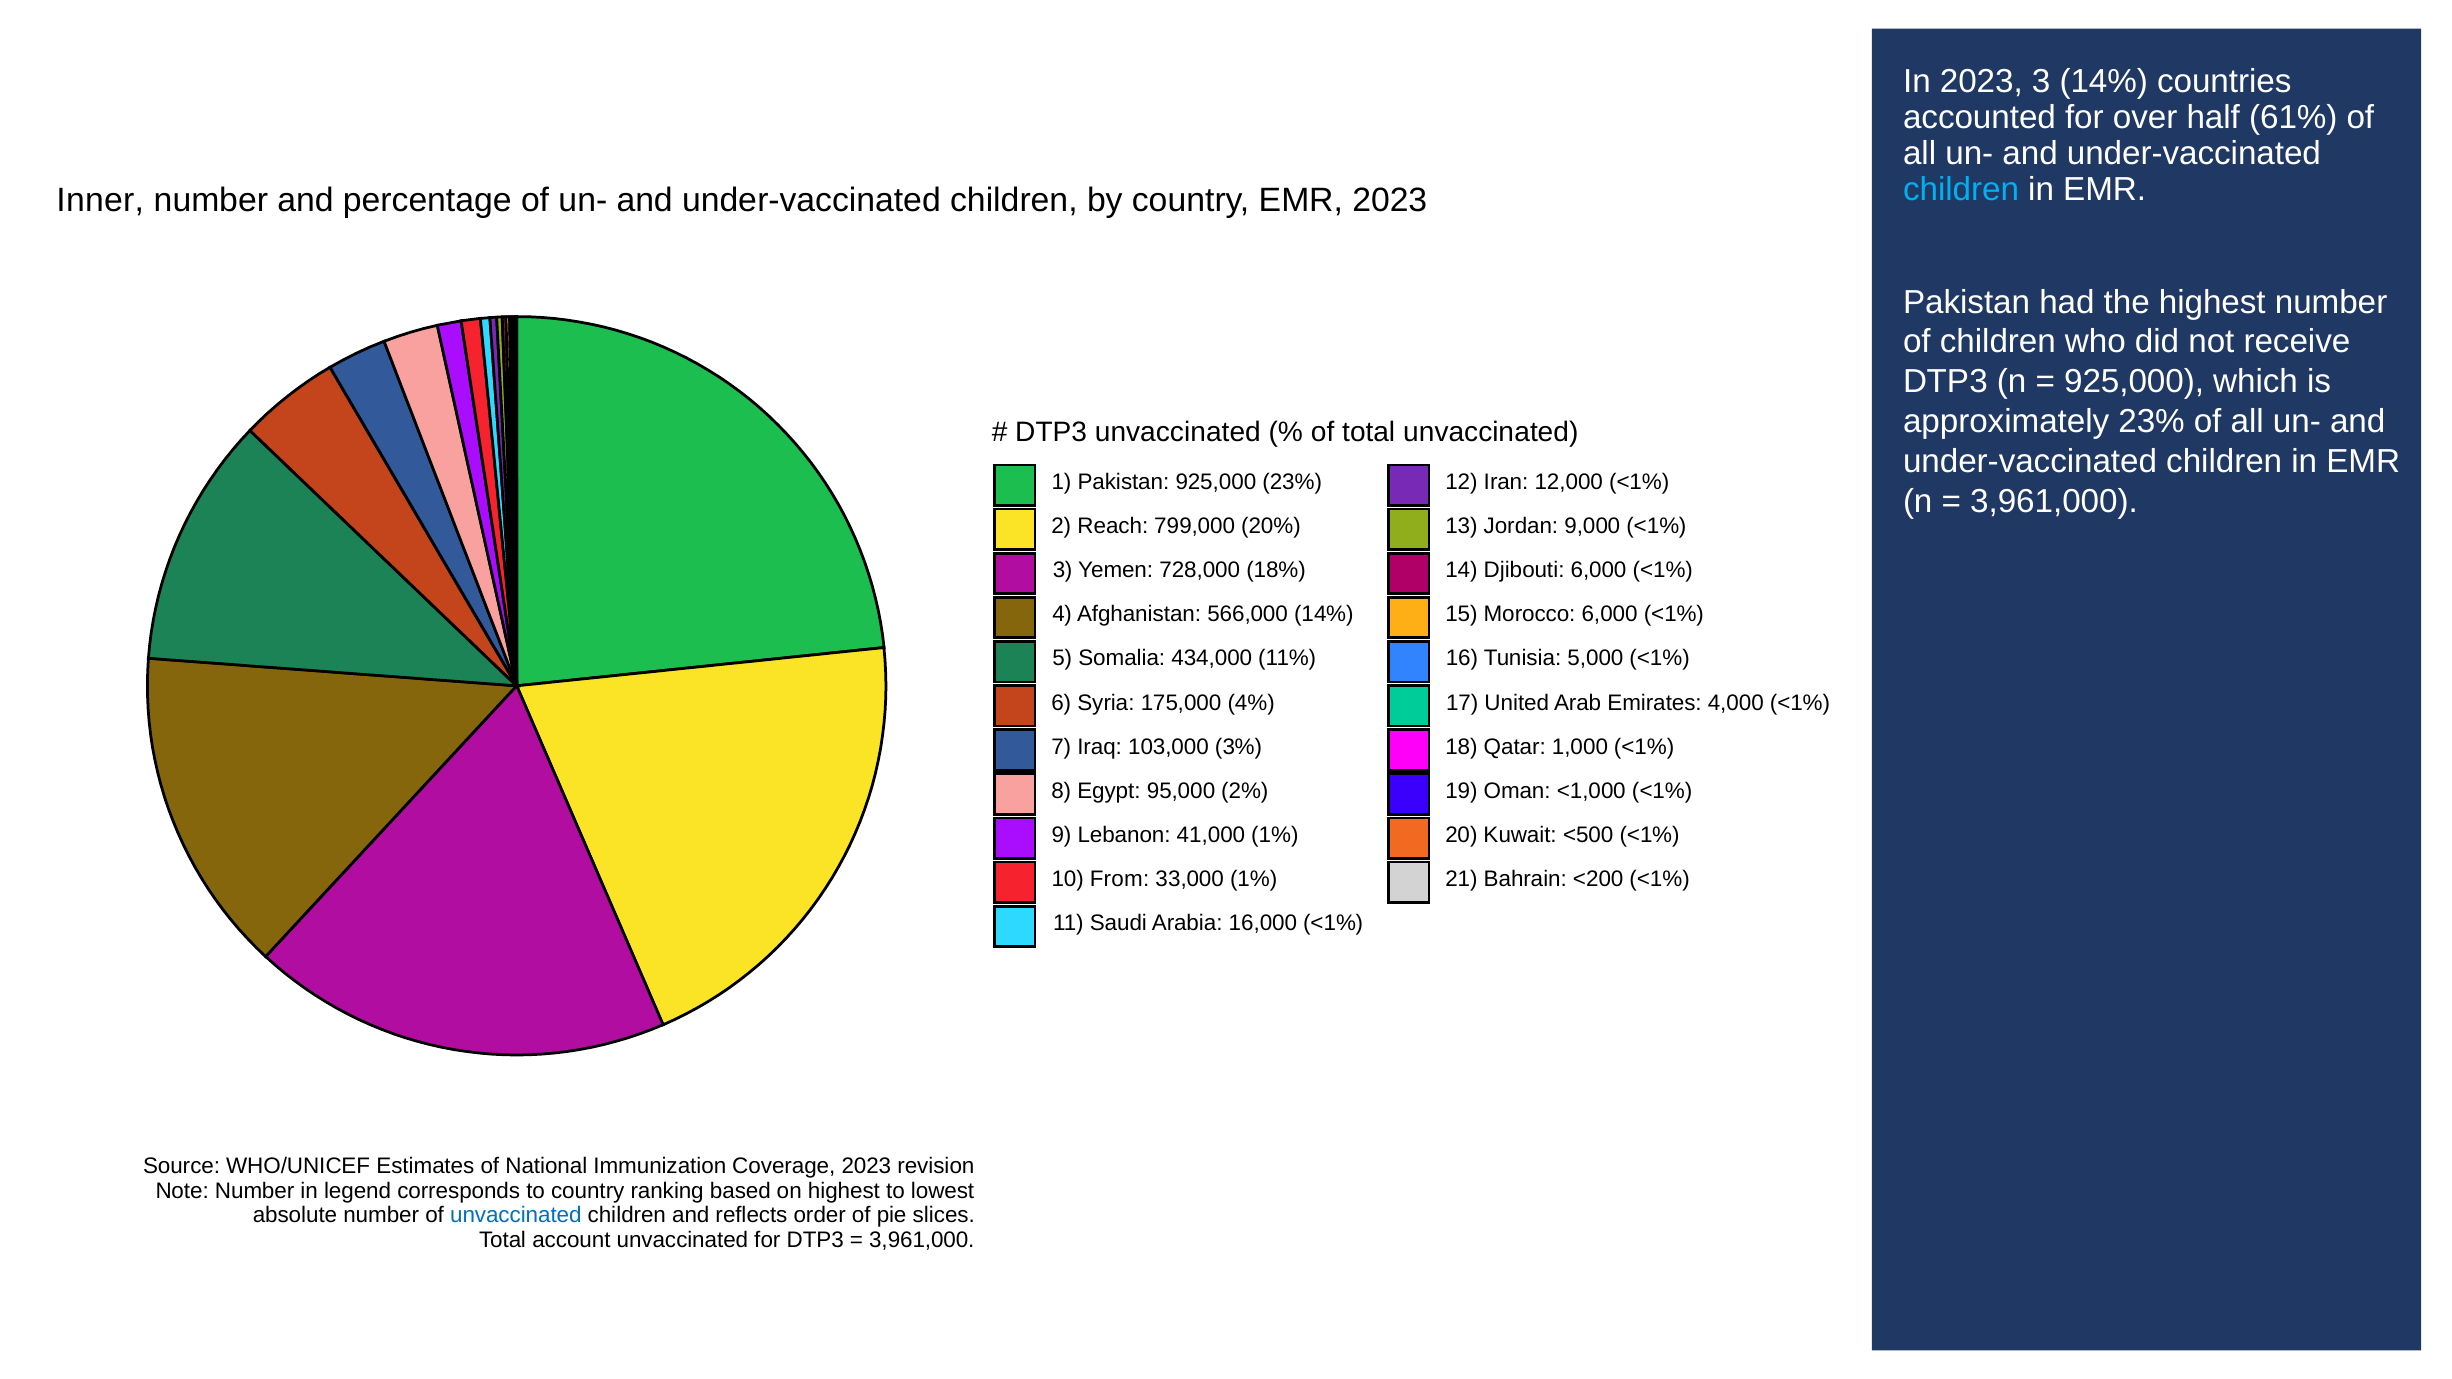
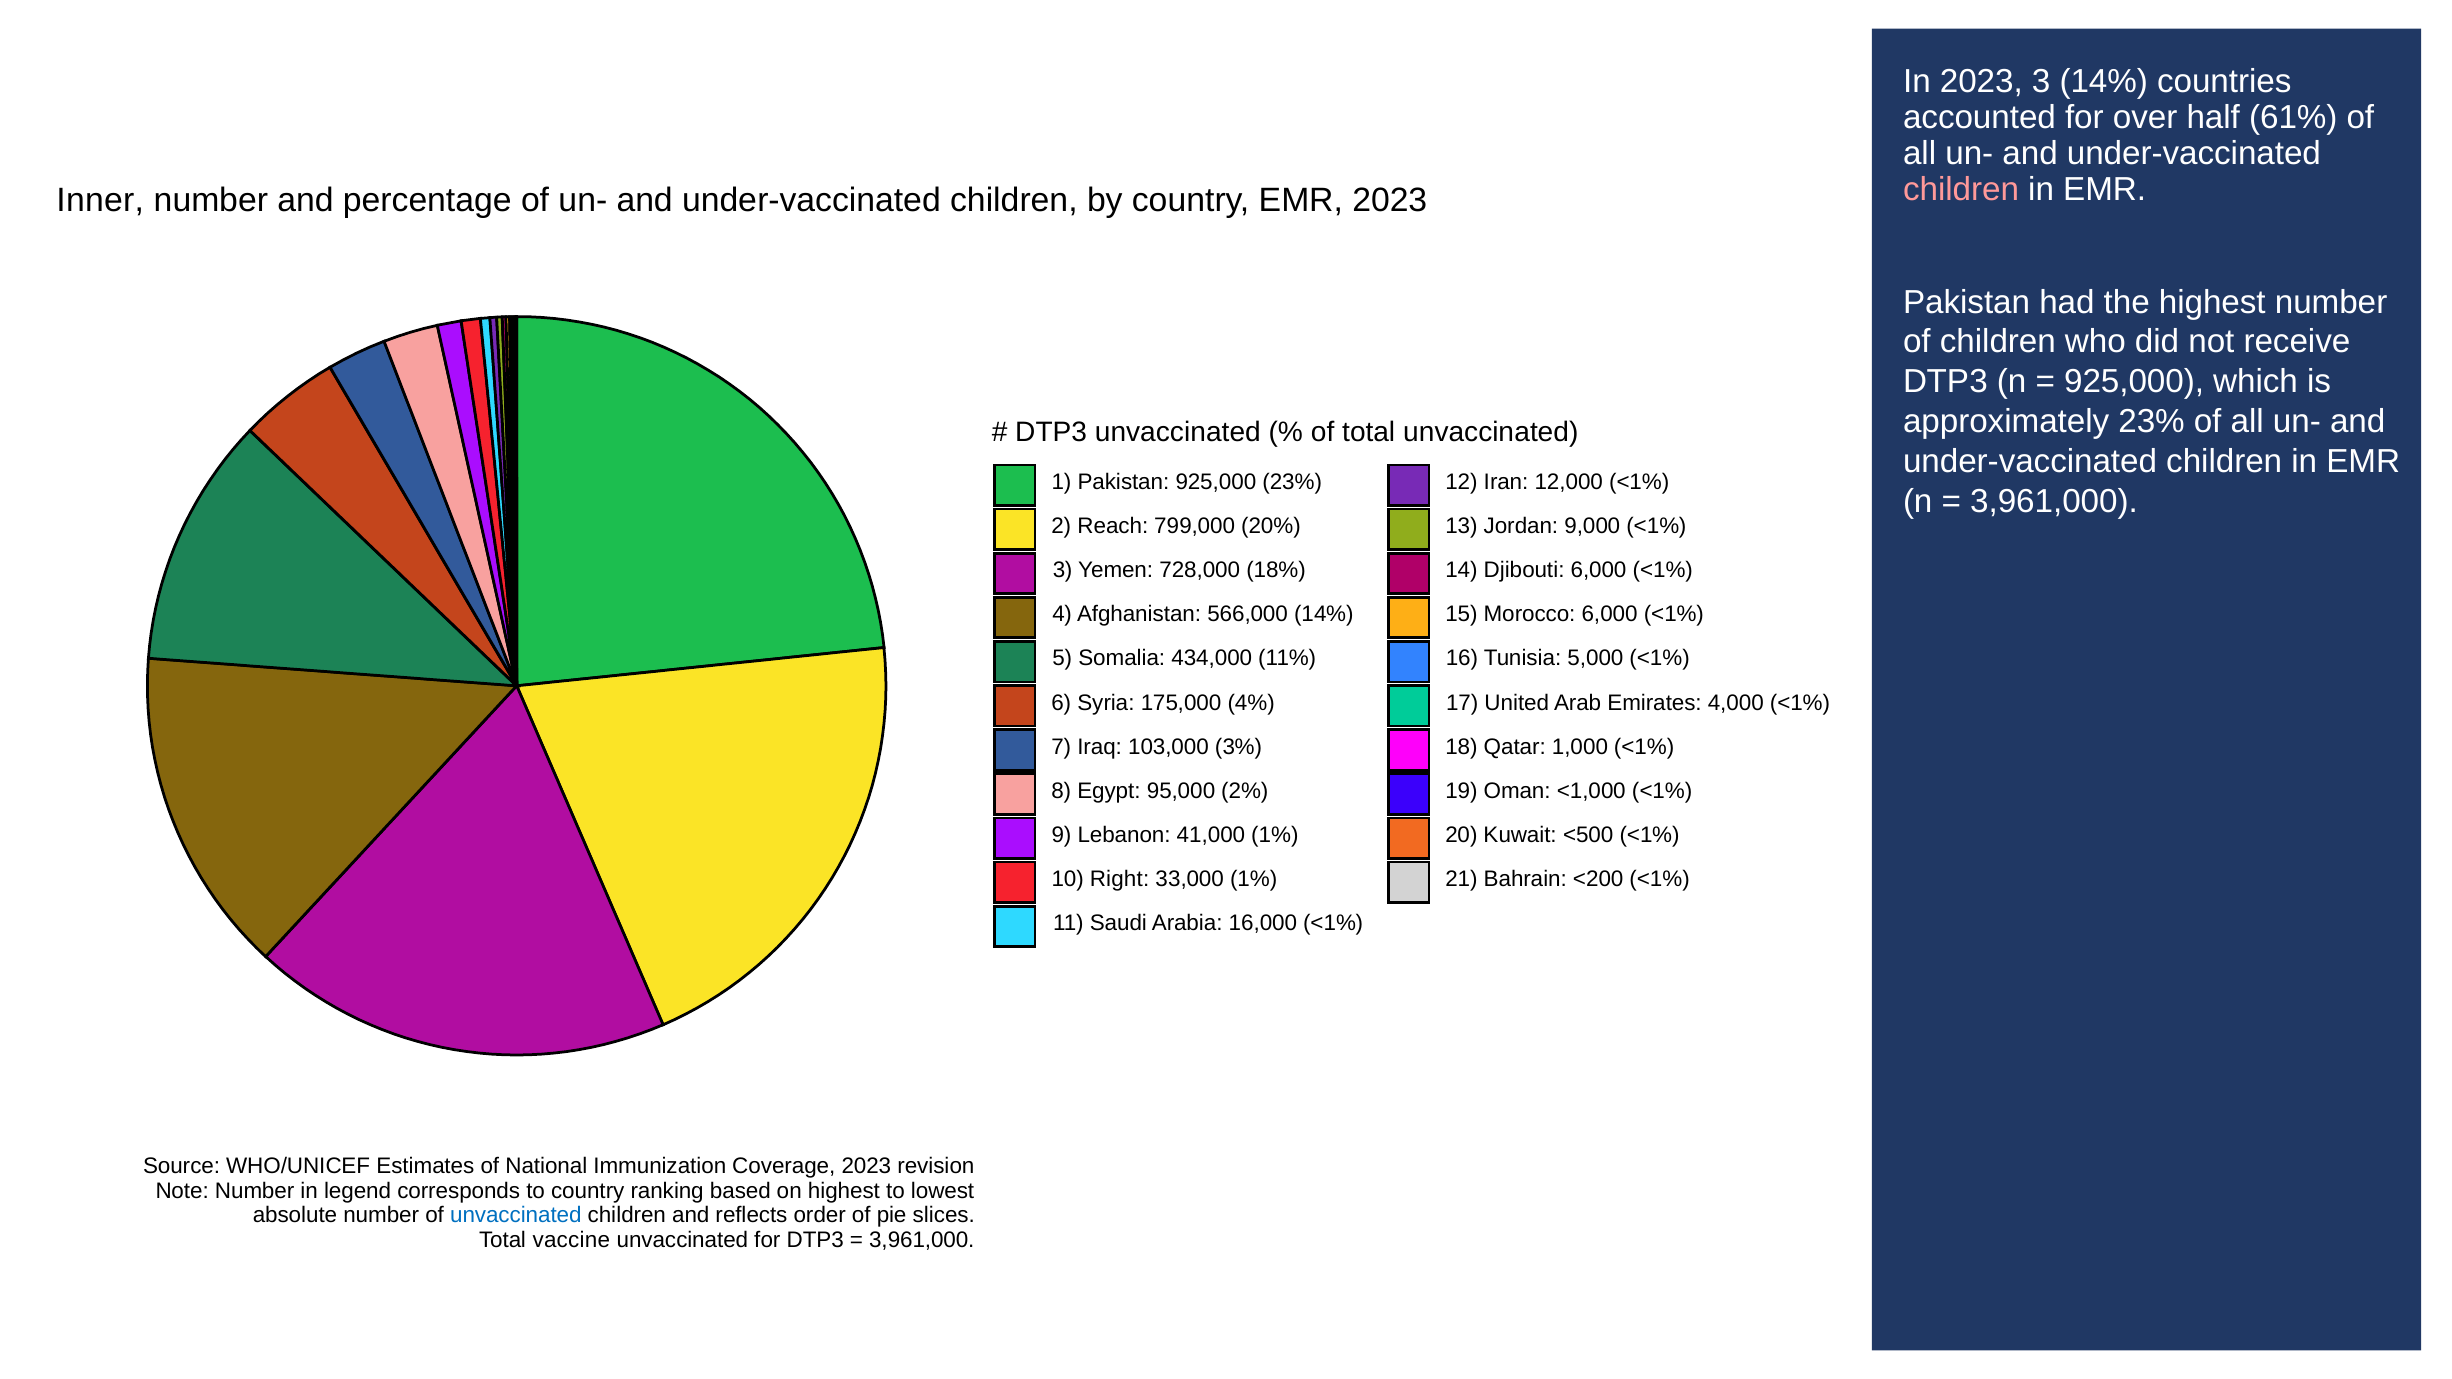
children at (1961, 190) colour: light blue -> pink
From: From -> Right
account: account -> vaccine
